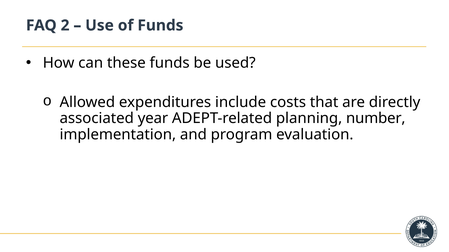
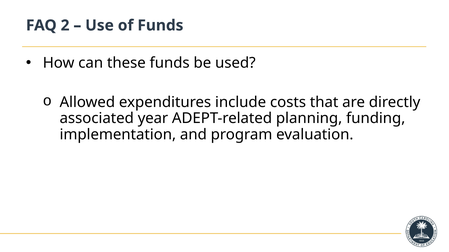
number: number -> funding
